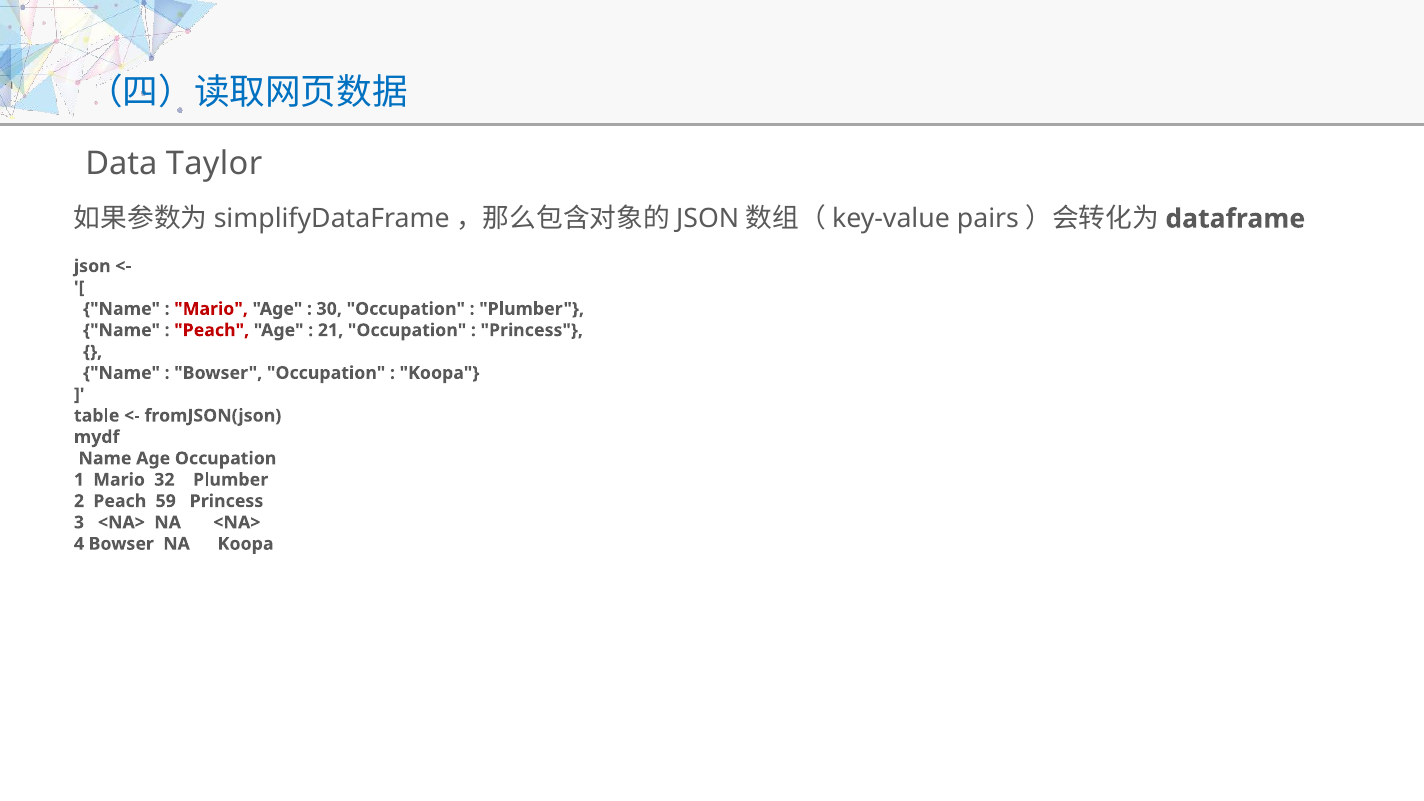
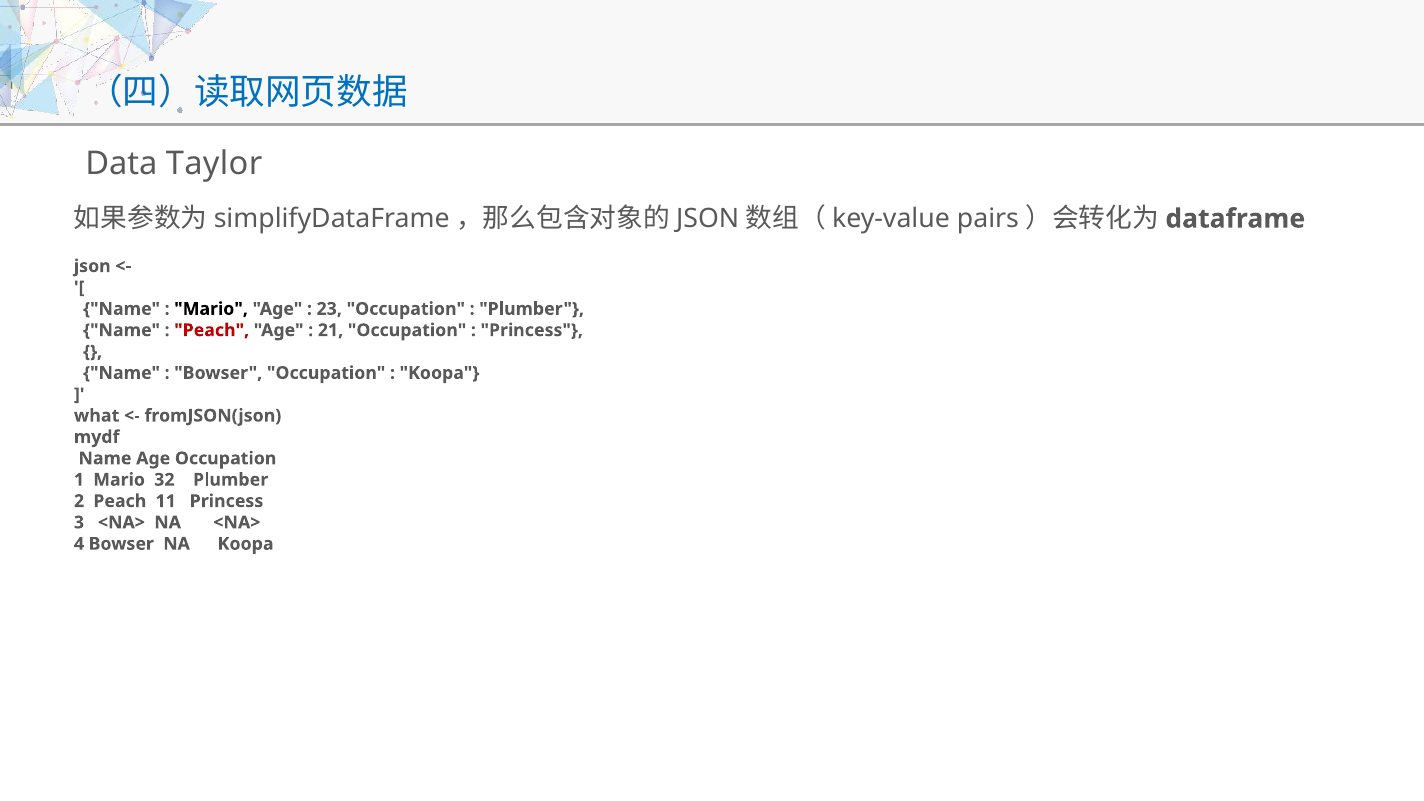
Mario at (211, 309) colour: red -> black
30: 30 -> 23
table: table -> what
59: 59 -> 11
